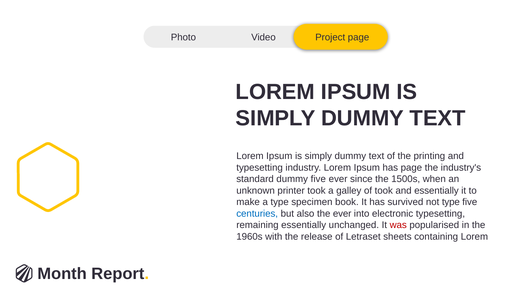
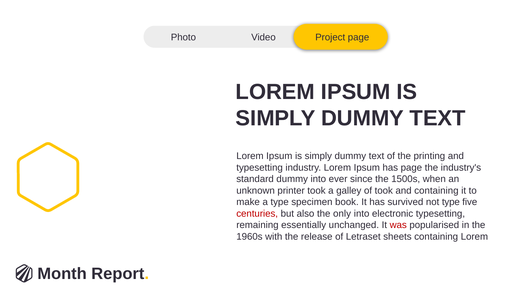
dummy five: five -> into
and essentially: essentially -> containing
centuries colour: blue -> red
the ever: ever -> only
